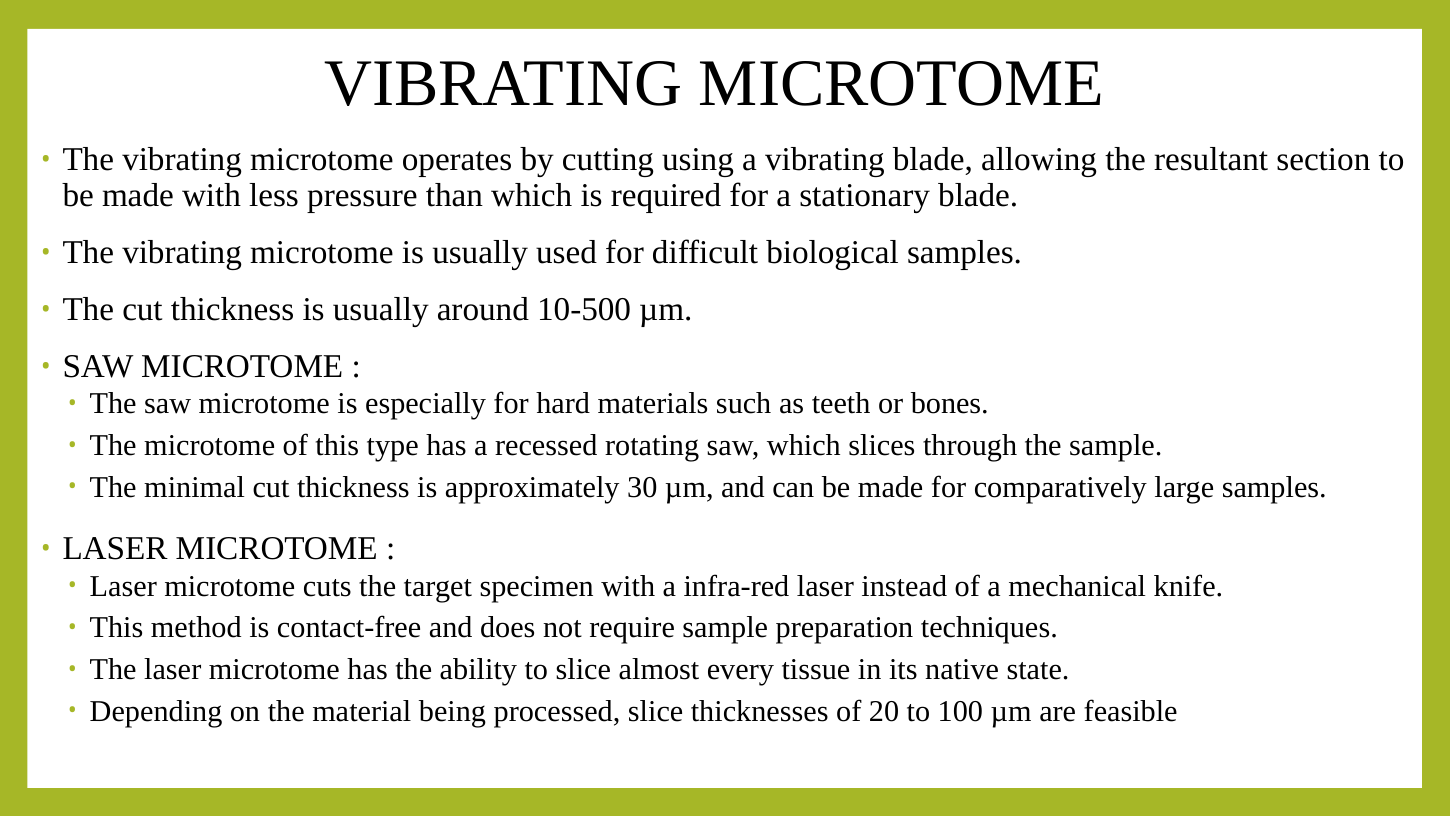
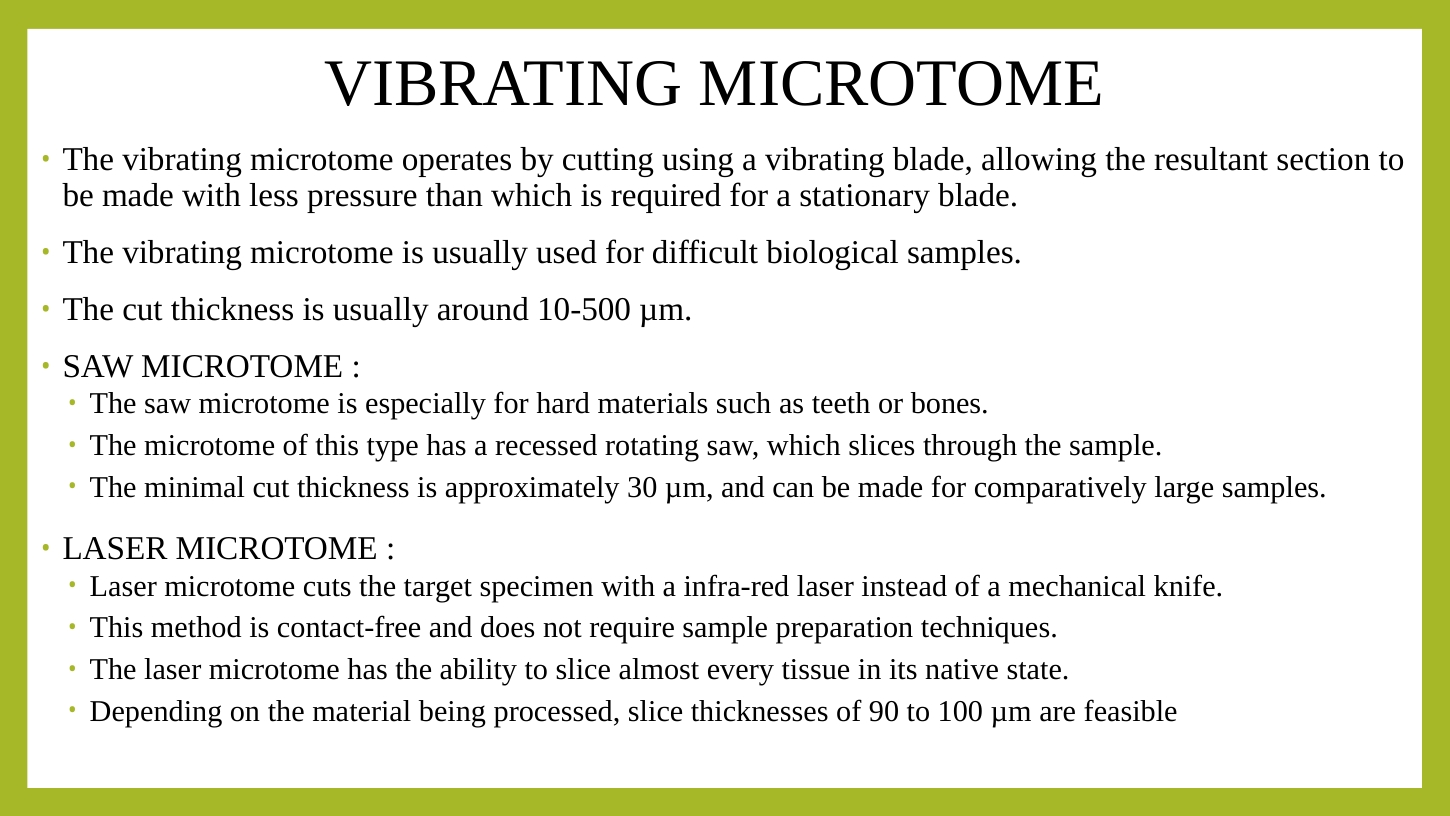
20: 20 -> 90
